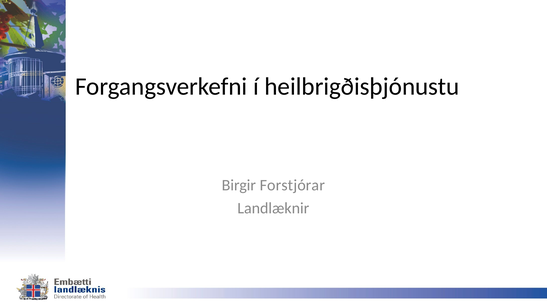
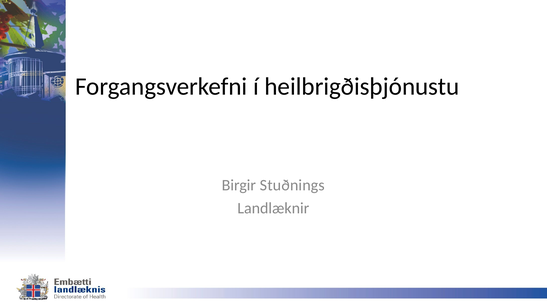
Forstjórar: Forstjórar -> Stuðnings
